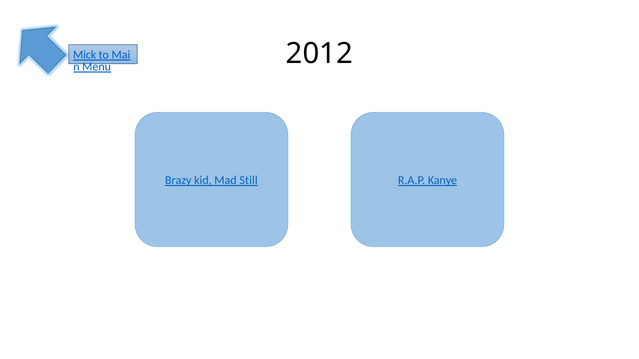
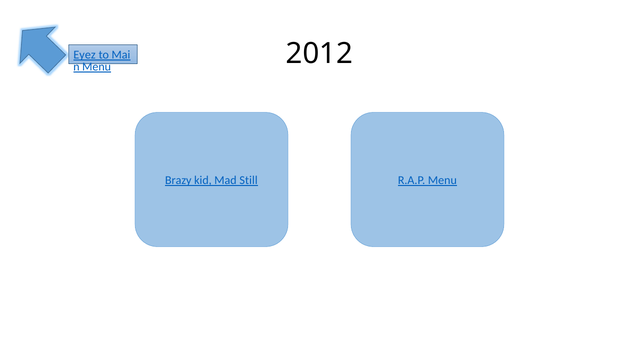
Mick: Mick -> Eyez
R.A.P Kanye: Kanye -> Menu
